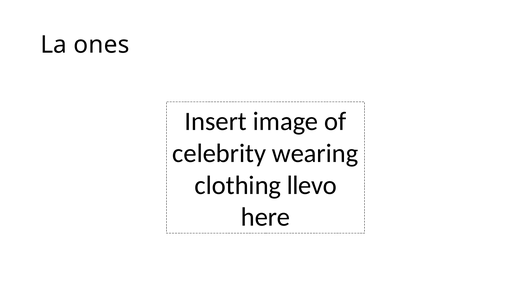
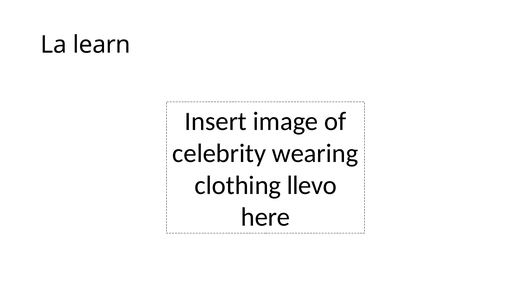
ones: ones -> learn
